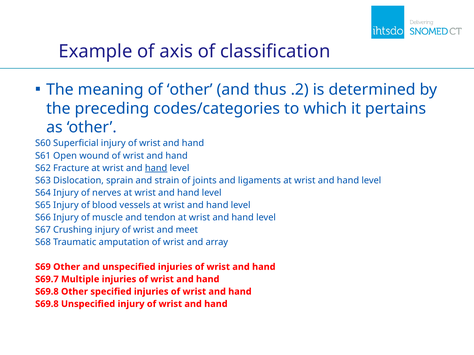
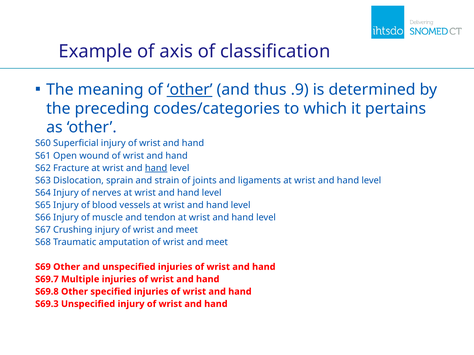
other at (190, 90) underline: none -> present
.2: .2 -> .9
array at (217, 242): array -> meet
S69.8 at (47, 304): S69.8 -> S69.3
